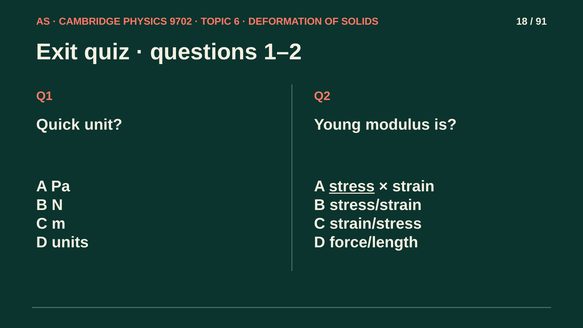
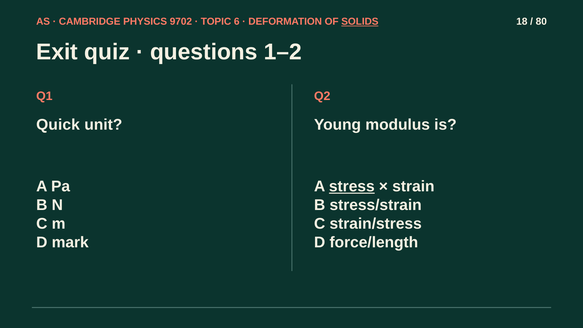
SOLIDS underline: none -> present
91: 91 -> 80
units: units -> mark
